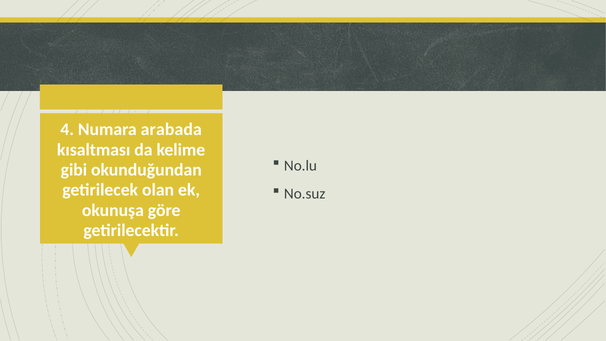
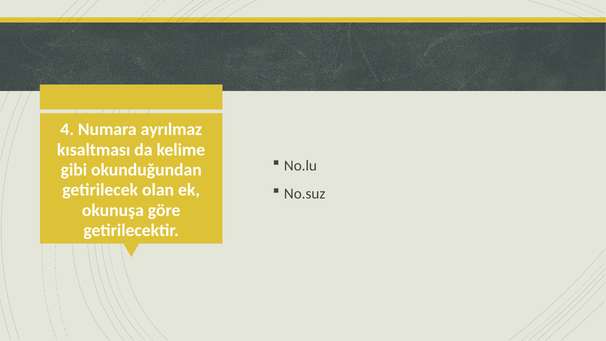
arabada: arabada -> ayrılmaz
